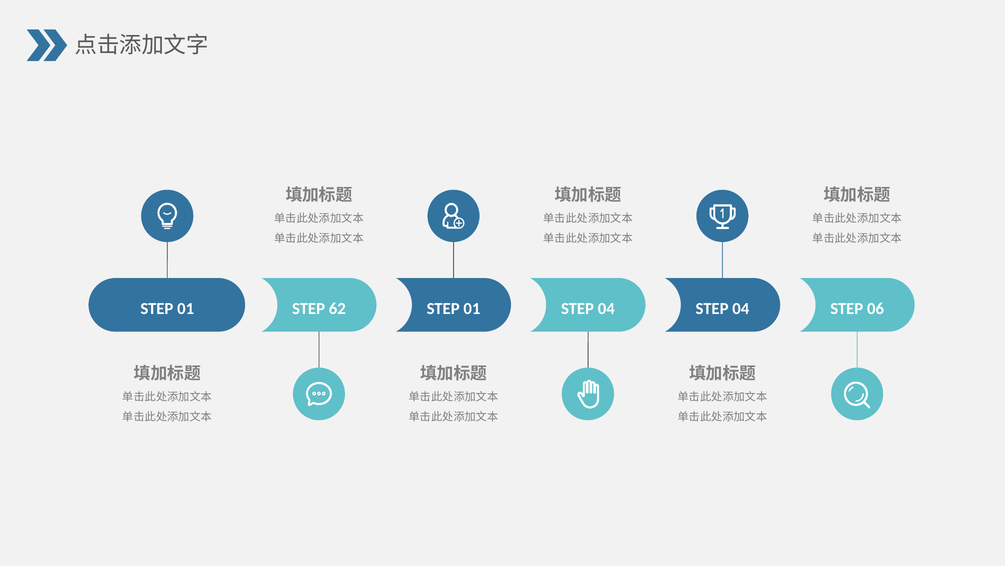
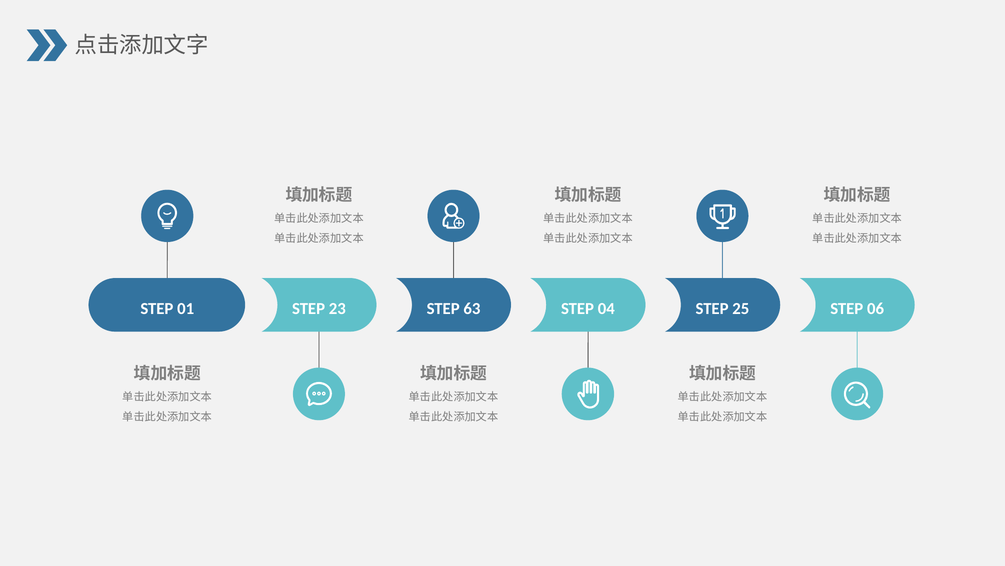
62: 62 -> 23
01 at (472, 308): 01 -> 63
04 STEP 04: 04 -> 25
